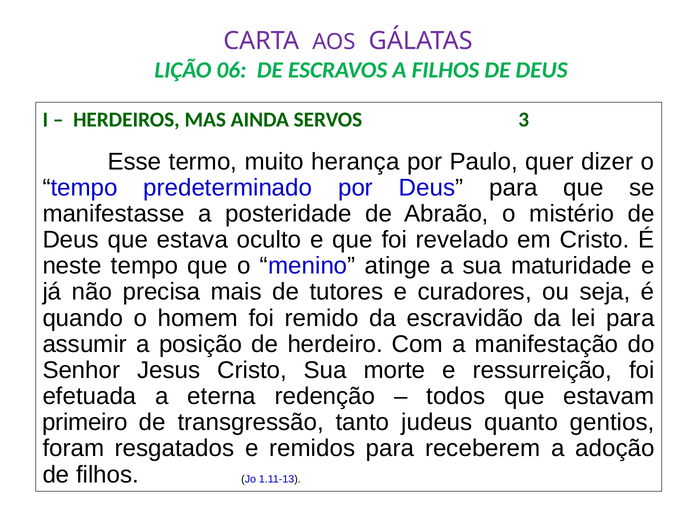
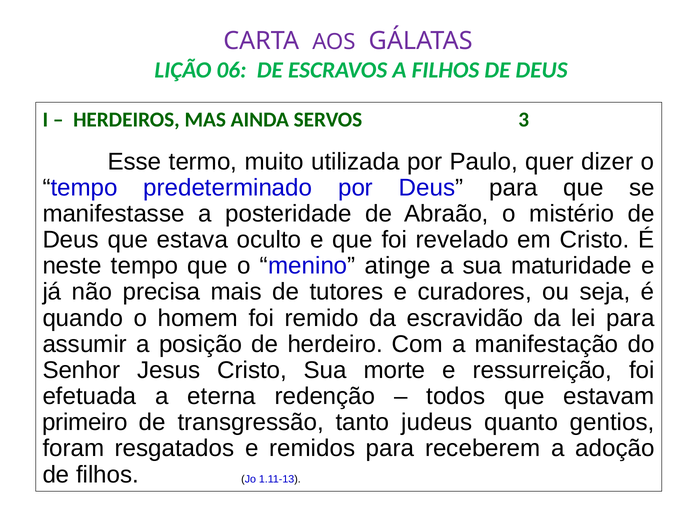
herança: herança -> utilizada
